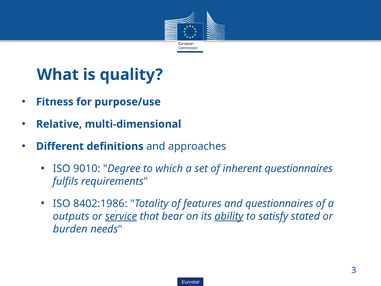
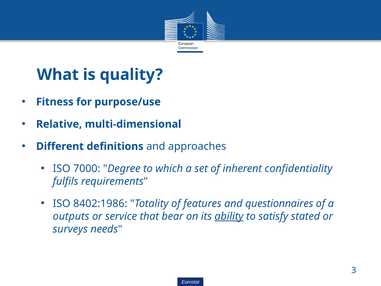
9010: 9010 -> 7000
inherent questionnaires: questionnaires -> confidentiality
service underline: present -> none
burden: burden -> surveys
